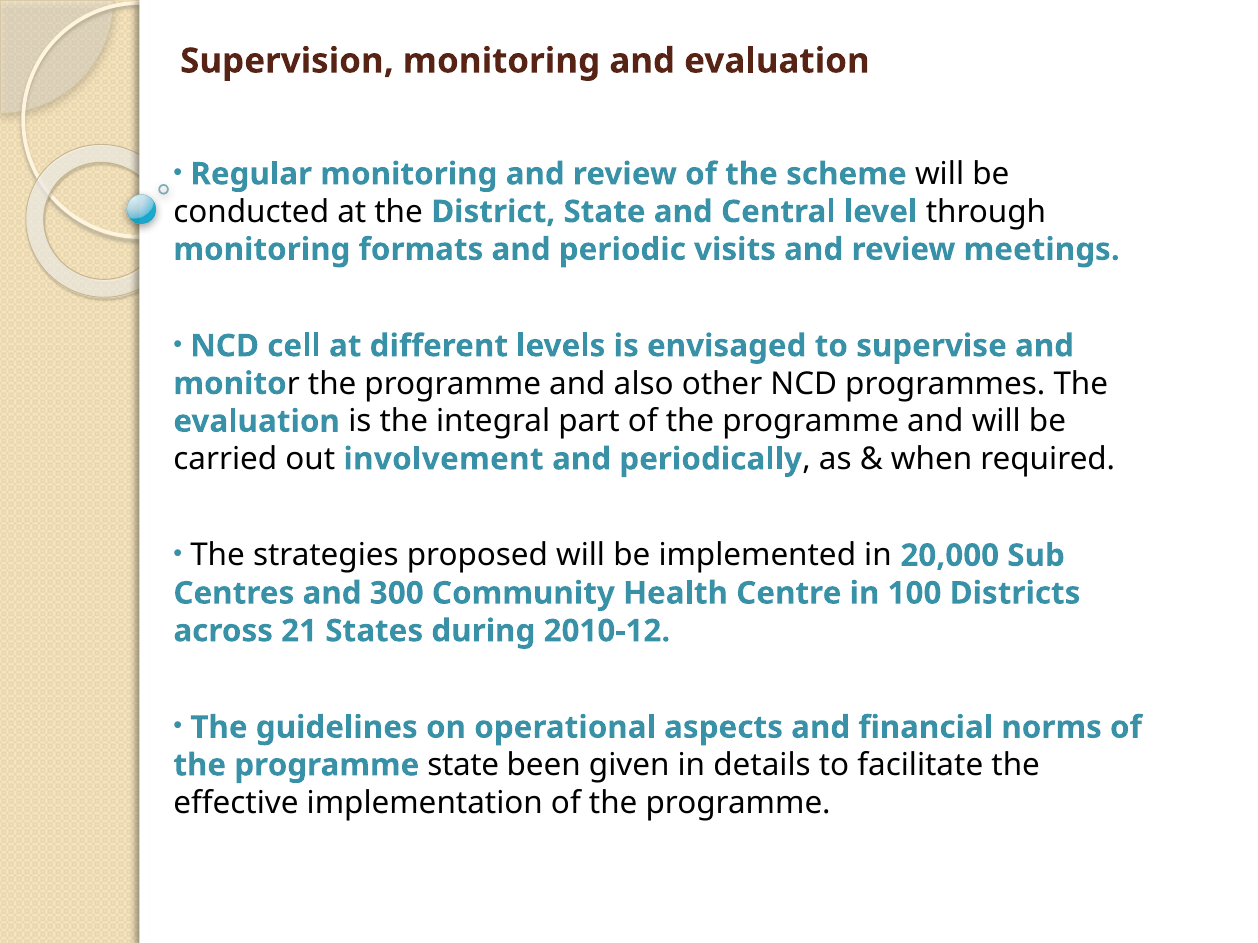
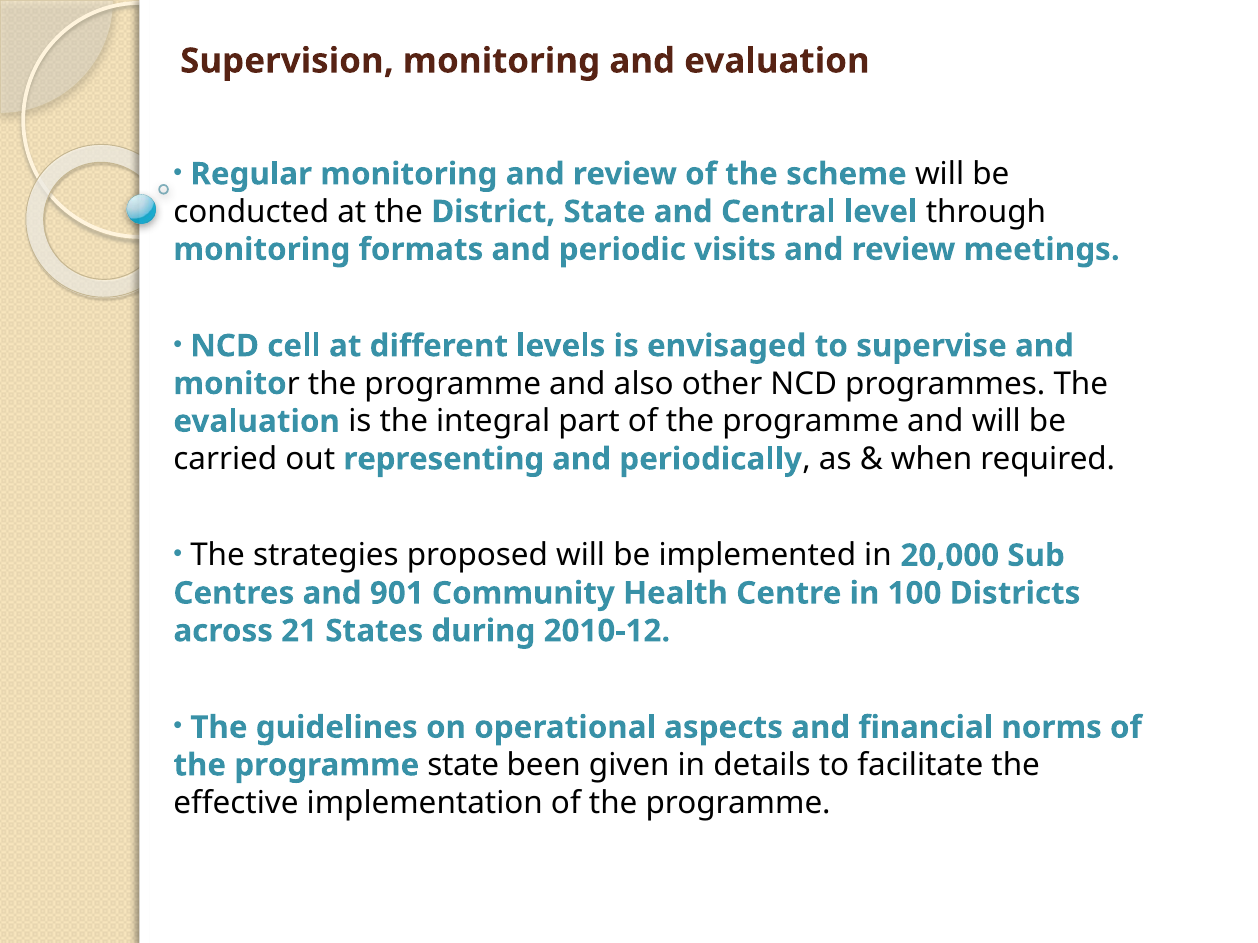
involvement: involvement -> representing
300: 300 -> 901
